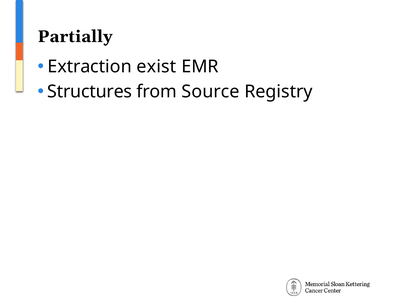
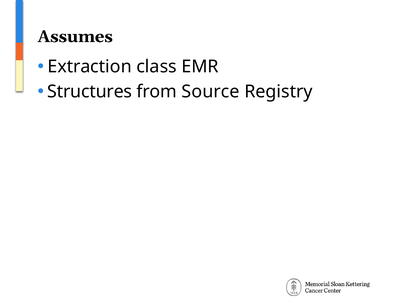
Partially: Partially -> Assumes
exist: exist -> class
